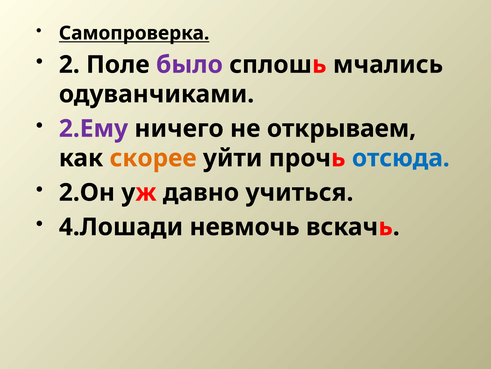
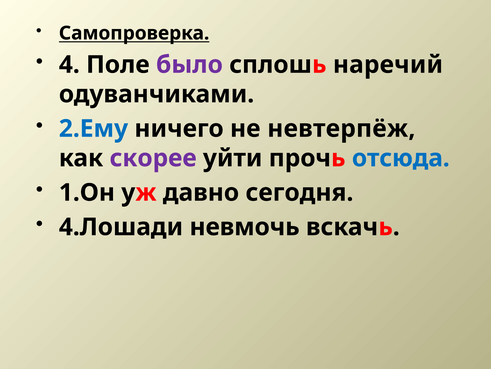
2: 2 -> 4
мчались: мчались -> наречий
2.Ему colour: purple -> blue
открываем: открываем -> невтерпёж
скорее colour: orange -> purple
2.Он: 2.Он -> 1.Он
учиться: учиться -> сегодня
